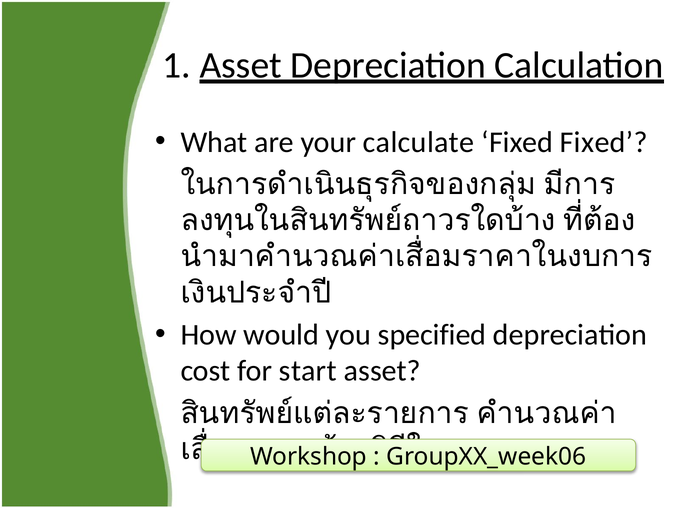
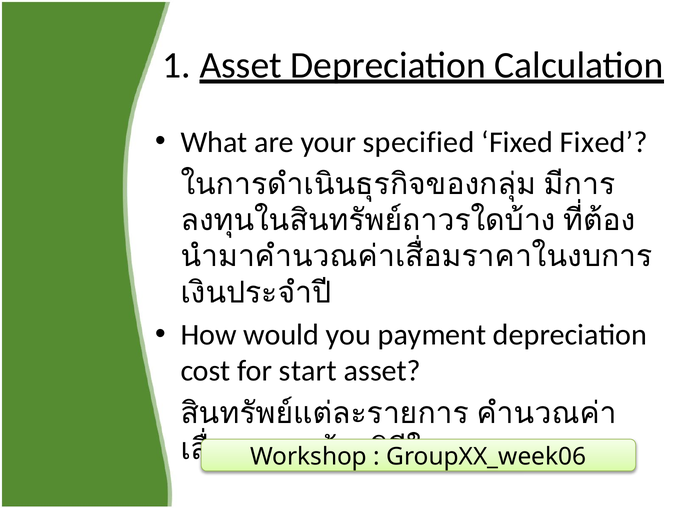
calculate: calculate -> specified
specified: specified -> payment
